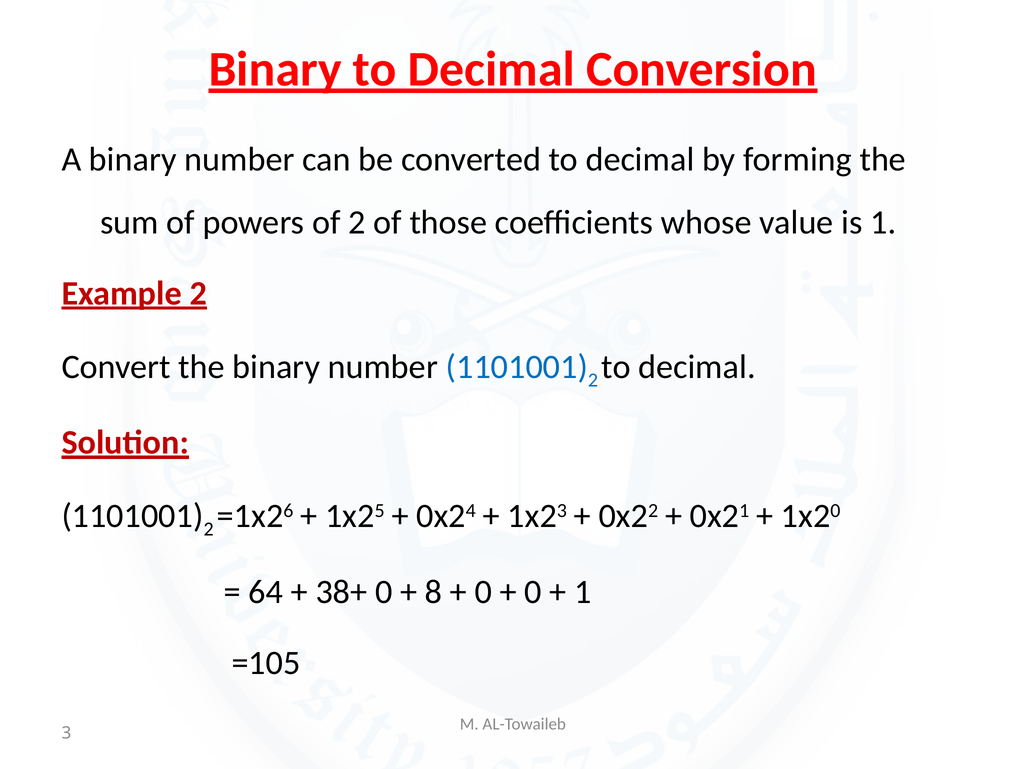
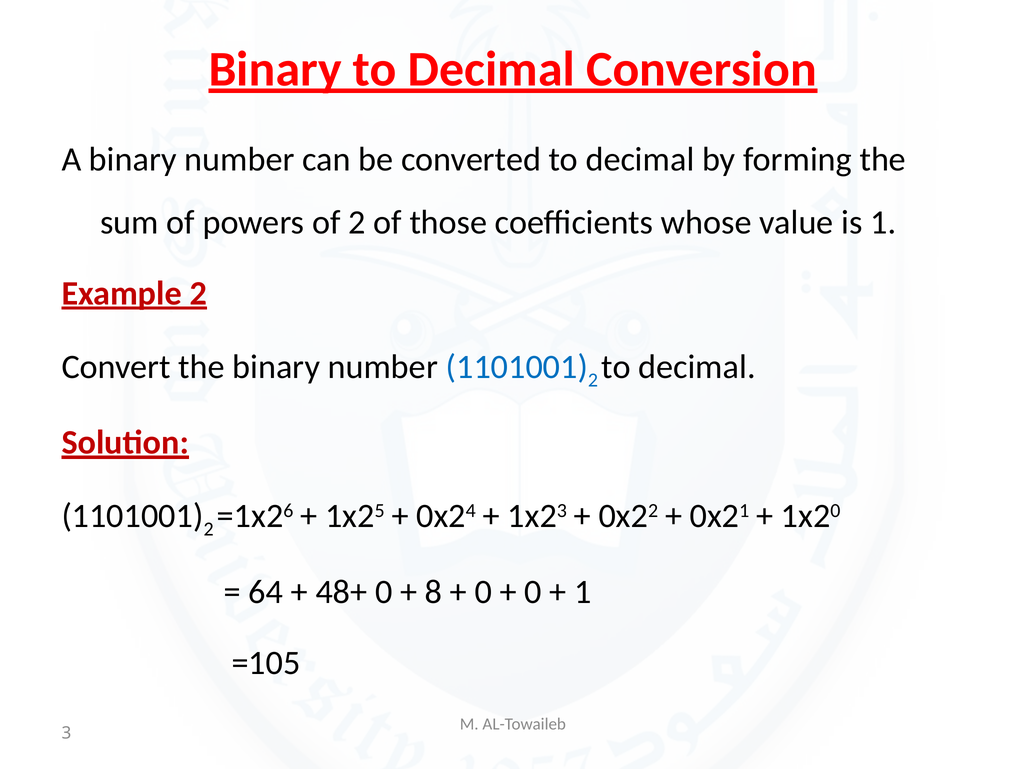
38+: 38+ -> 48+
